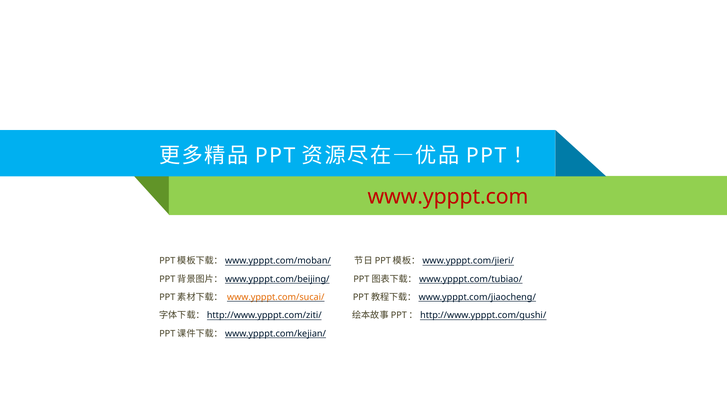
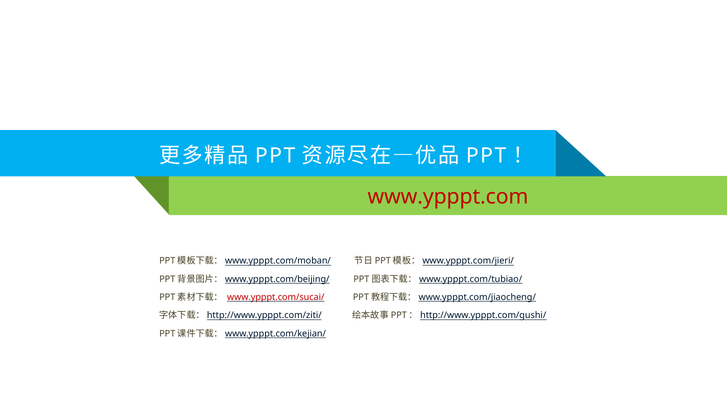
www.ypppt.com/sucai/ colour: orange -> red
